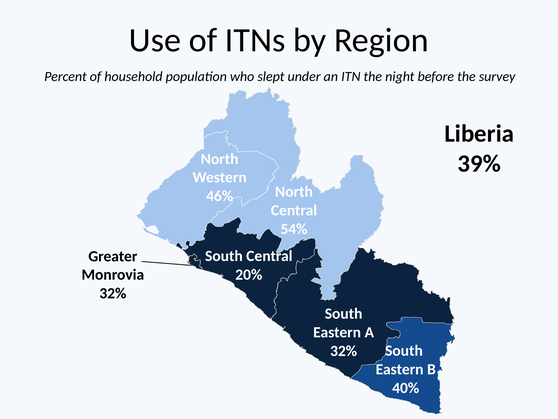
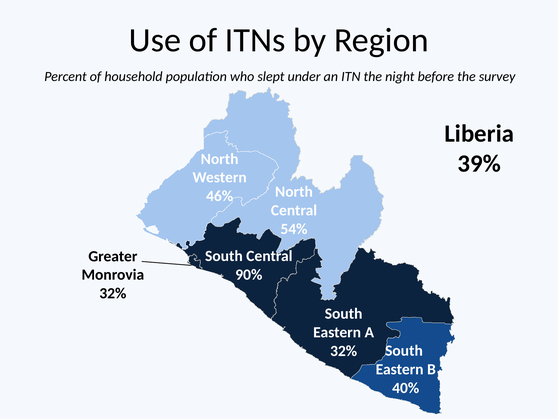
20%: 20% -> 90%
